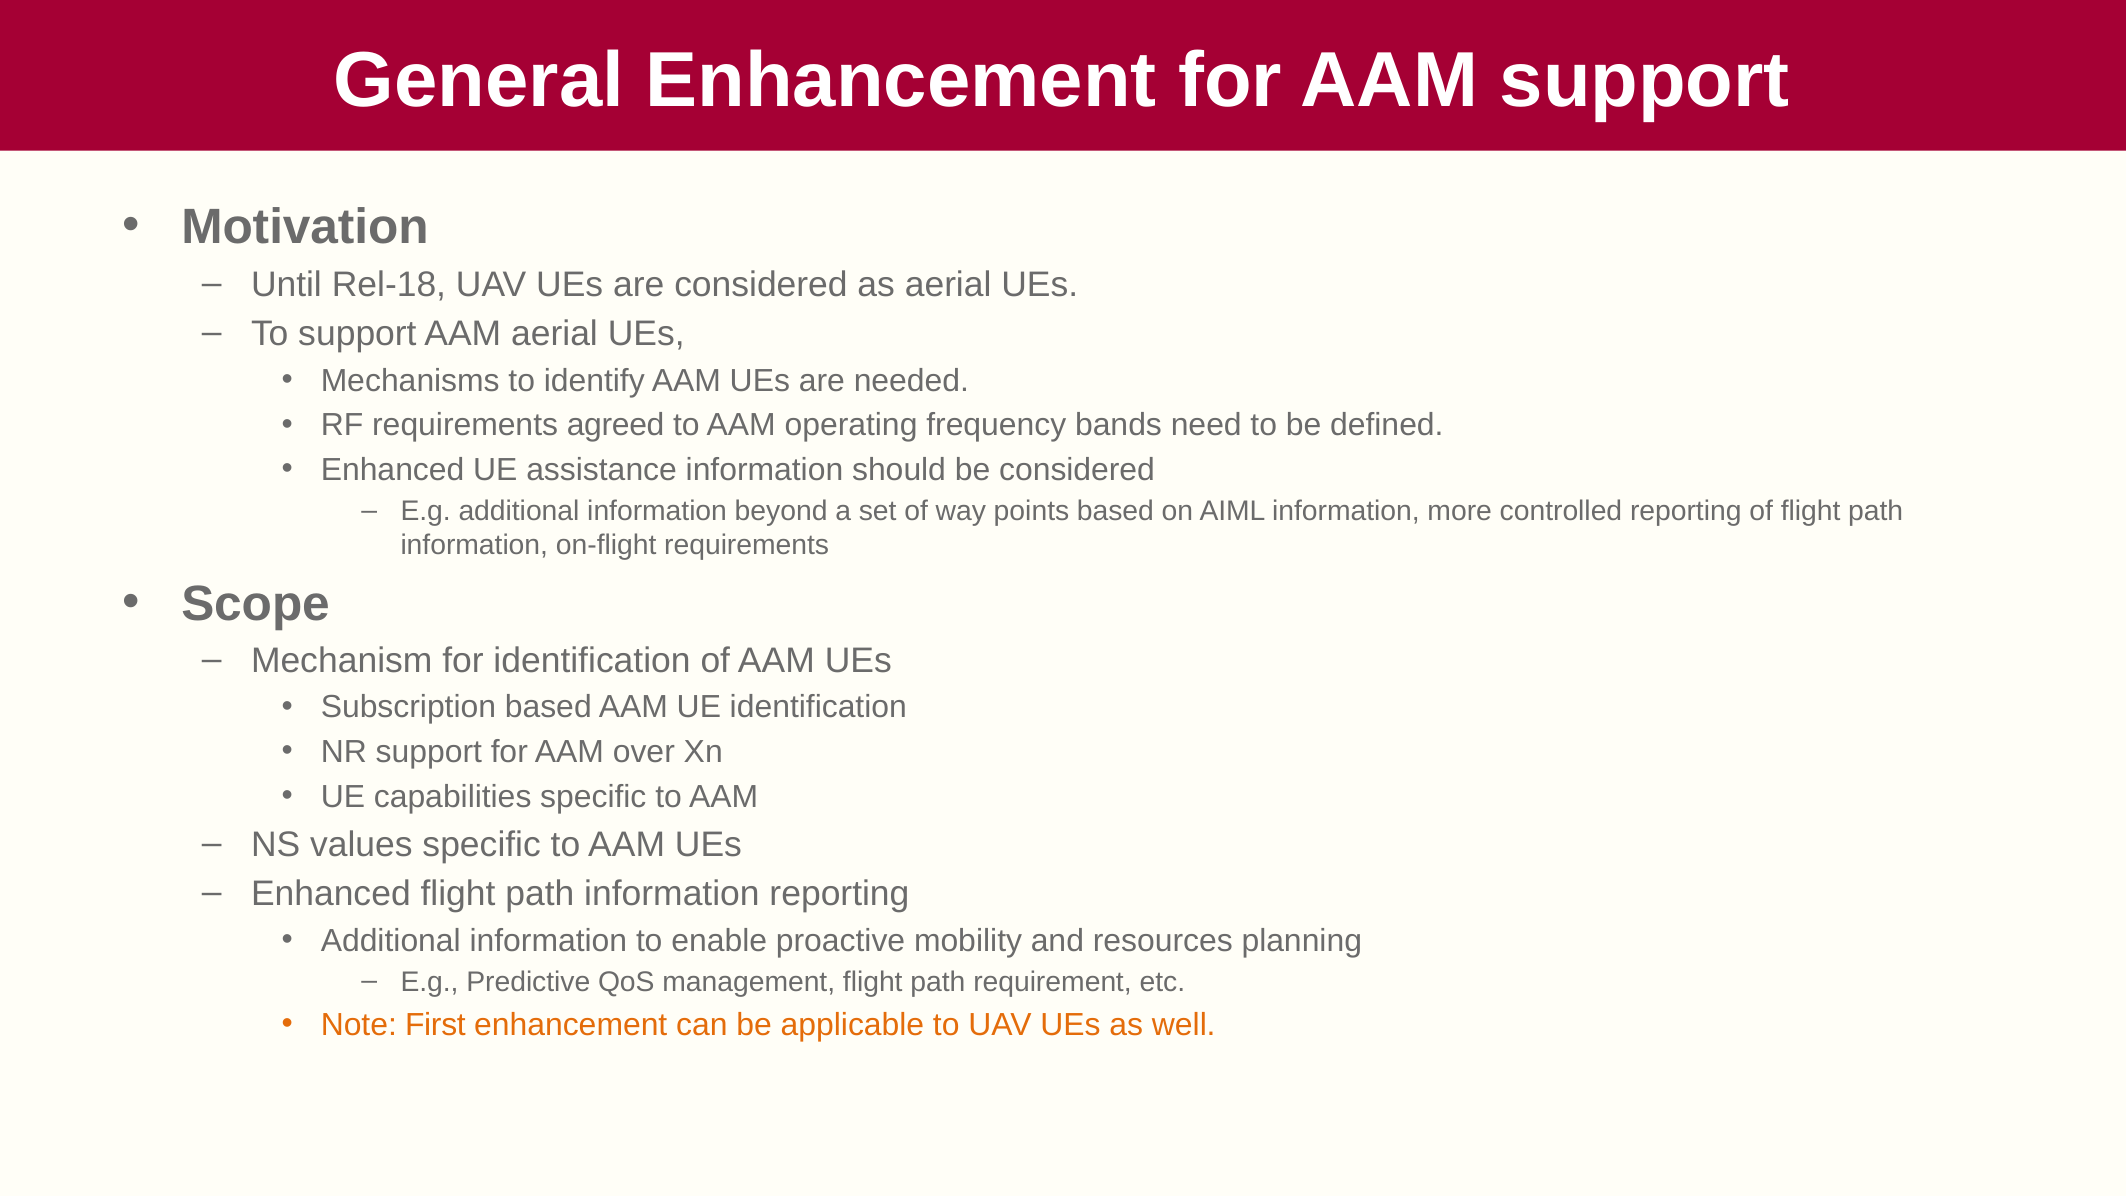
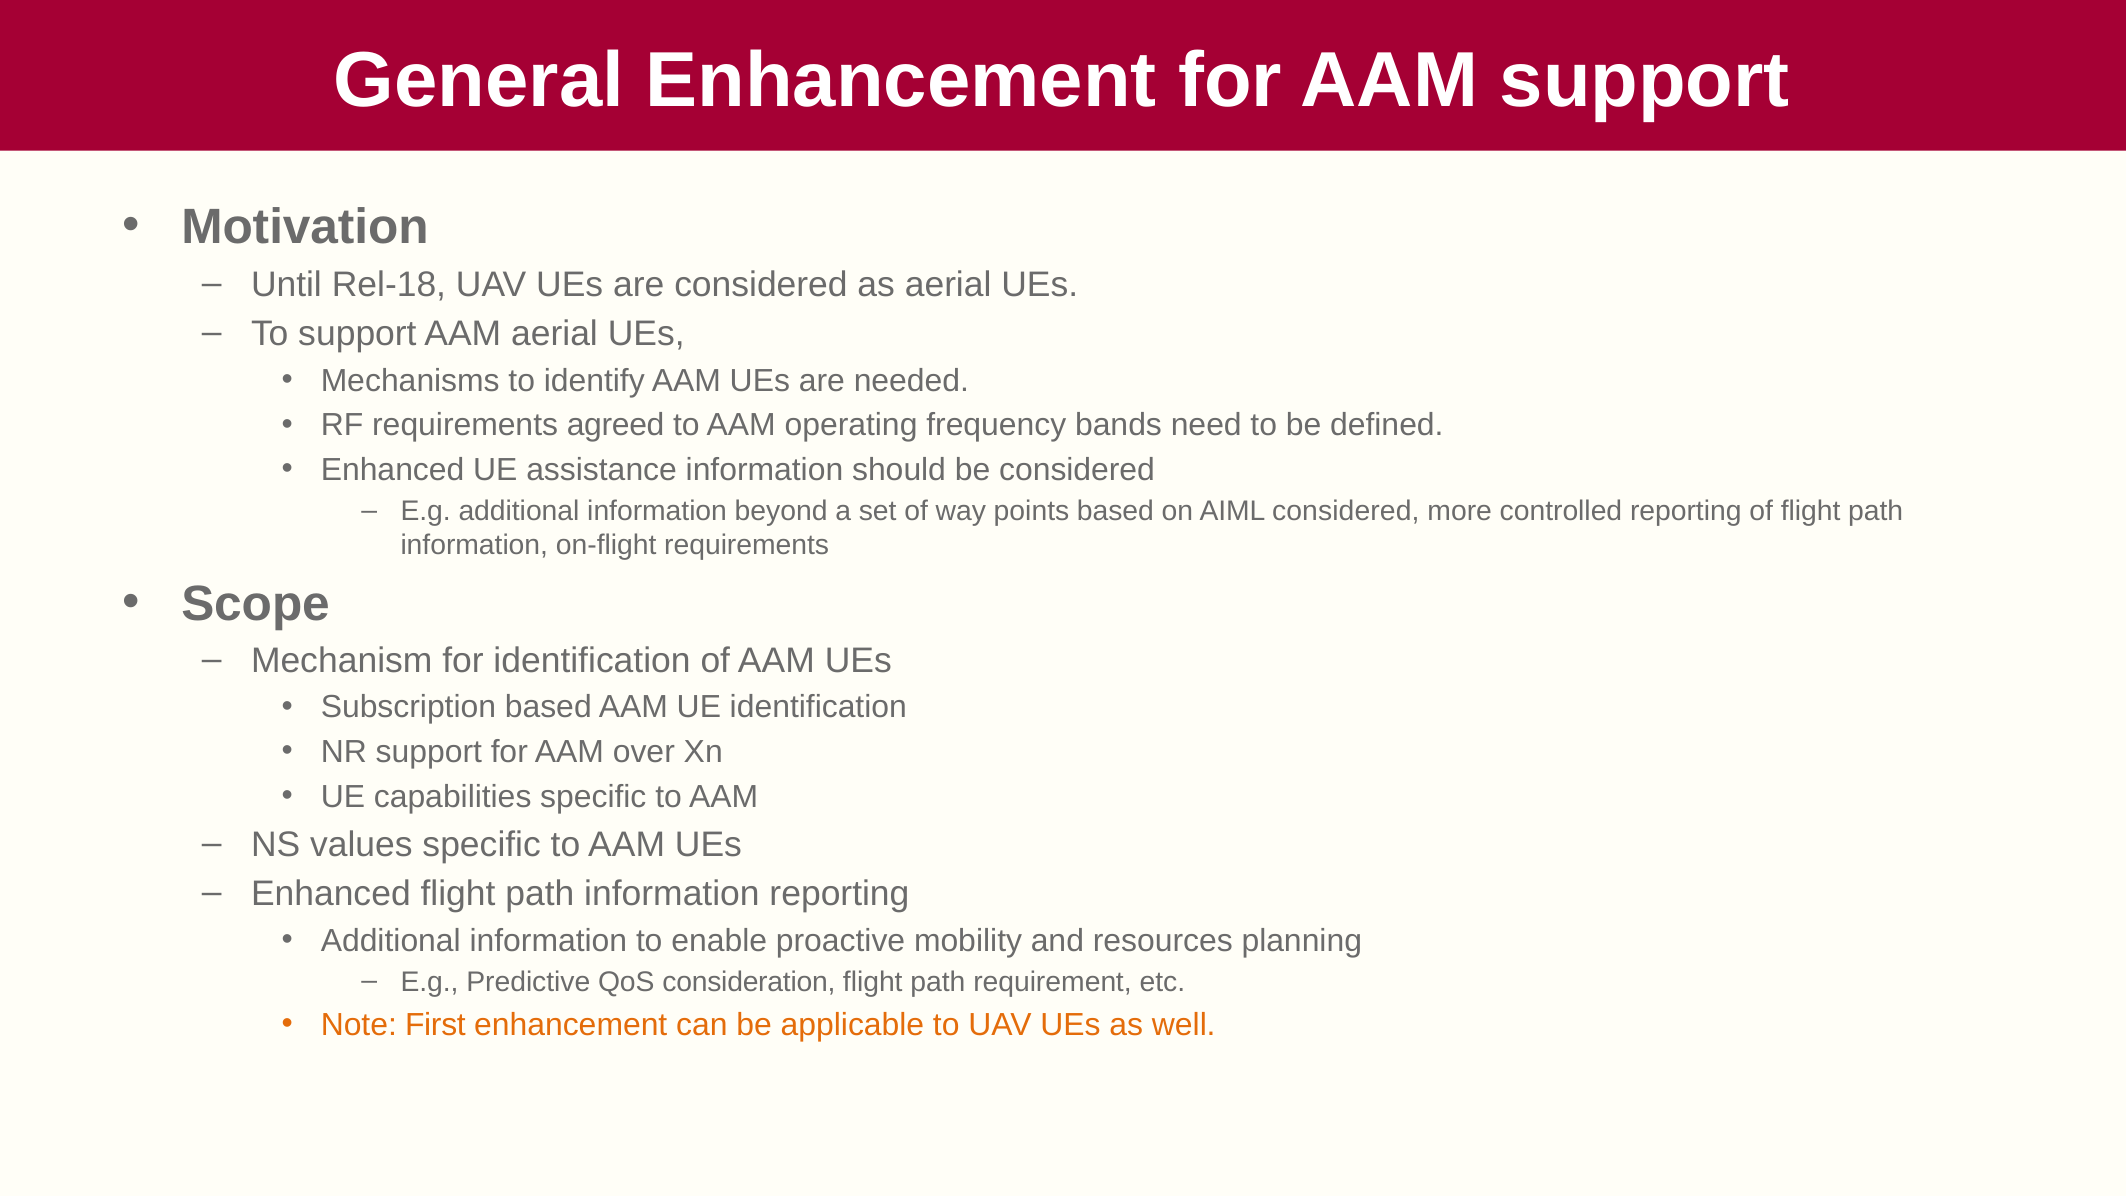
AIML information: information -> considered
management: management -> consideration
